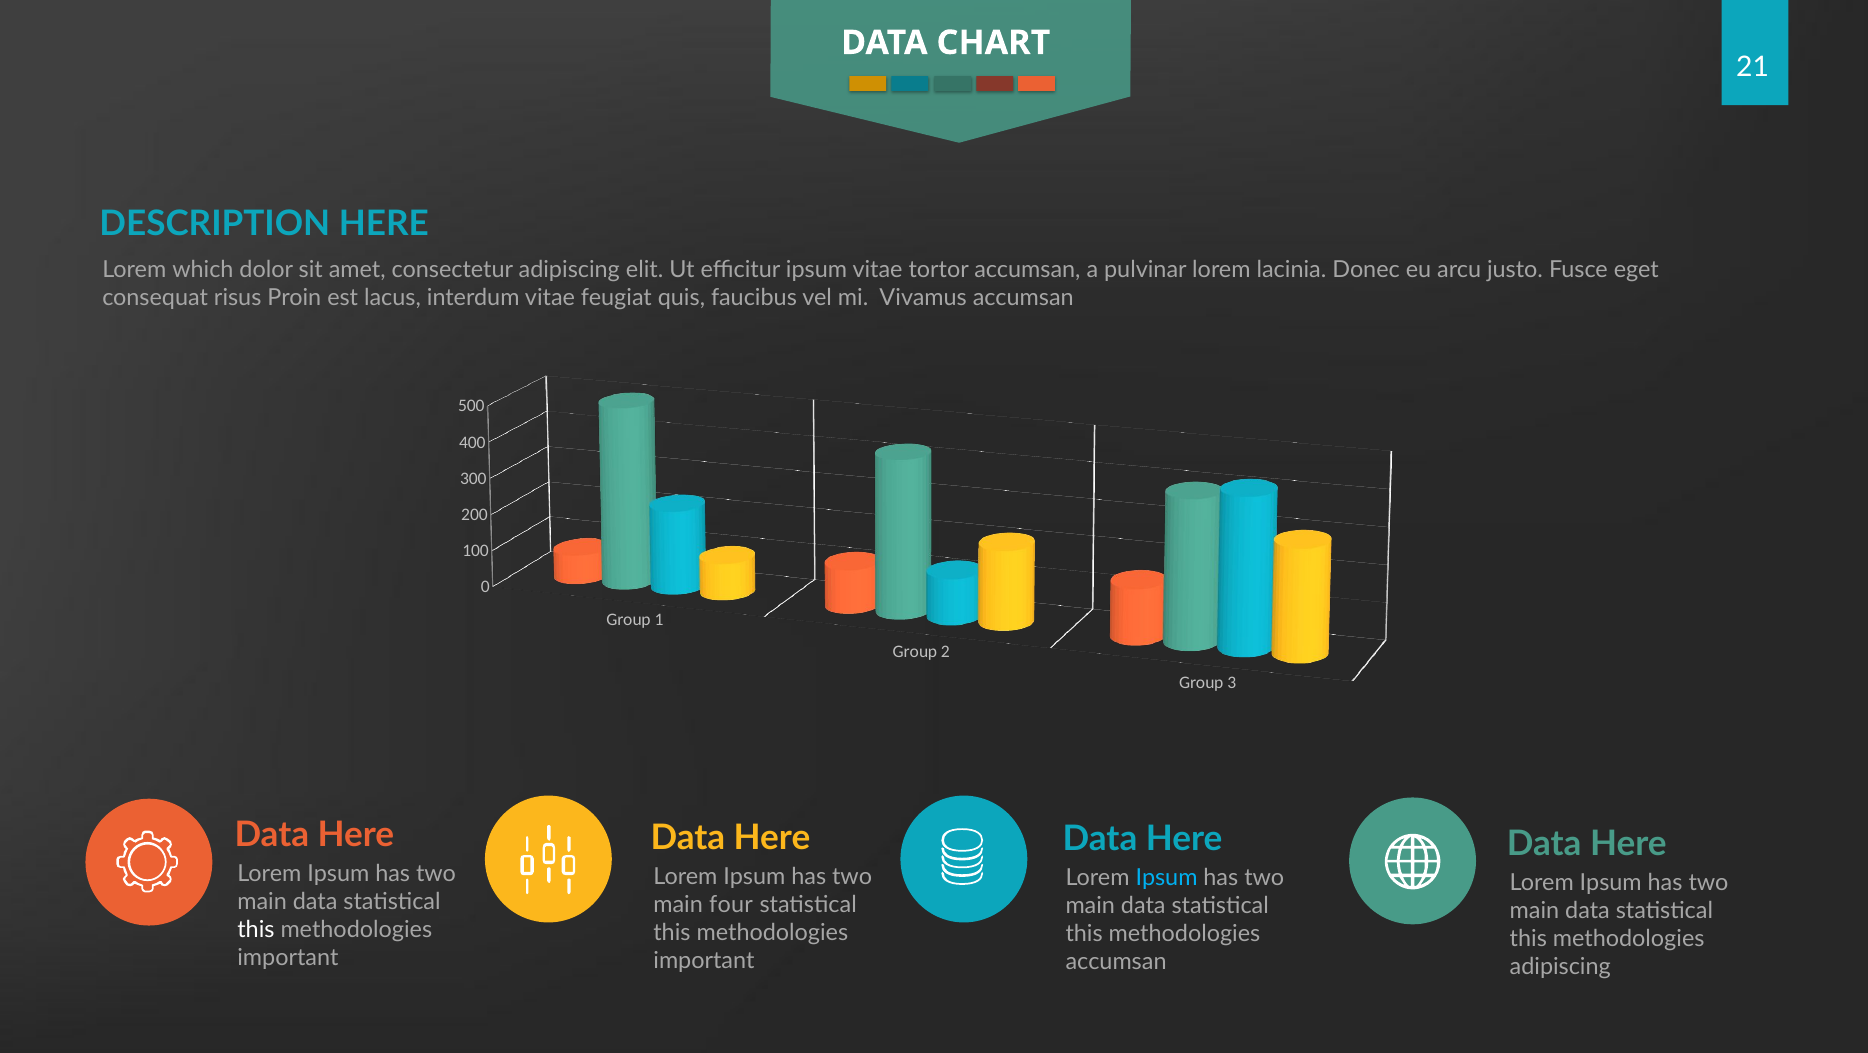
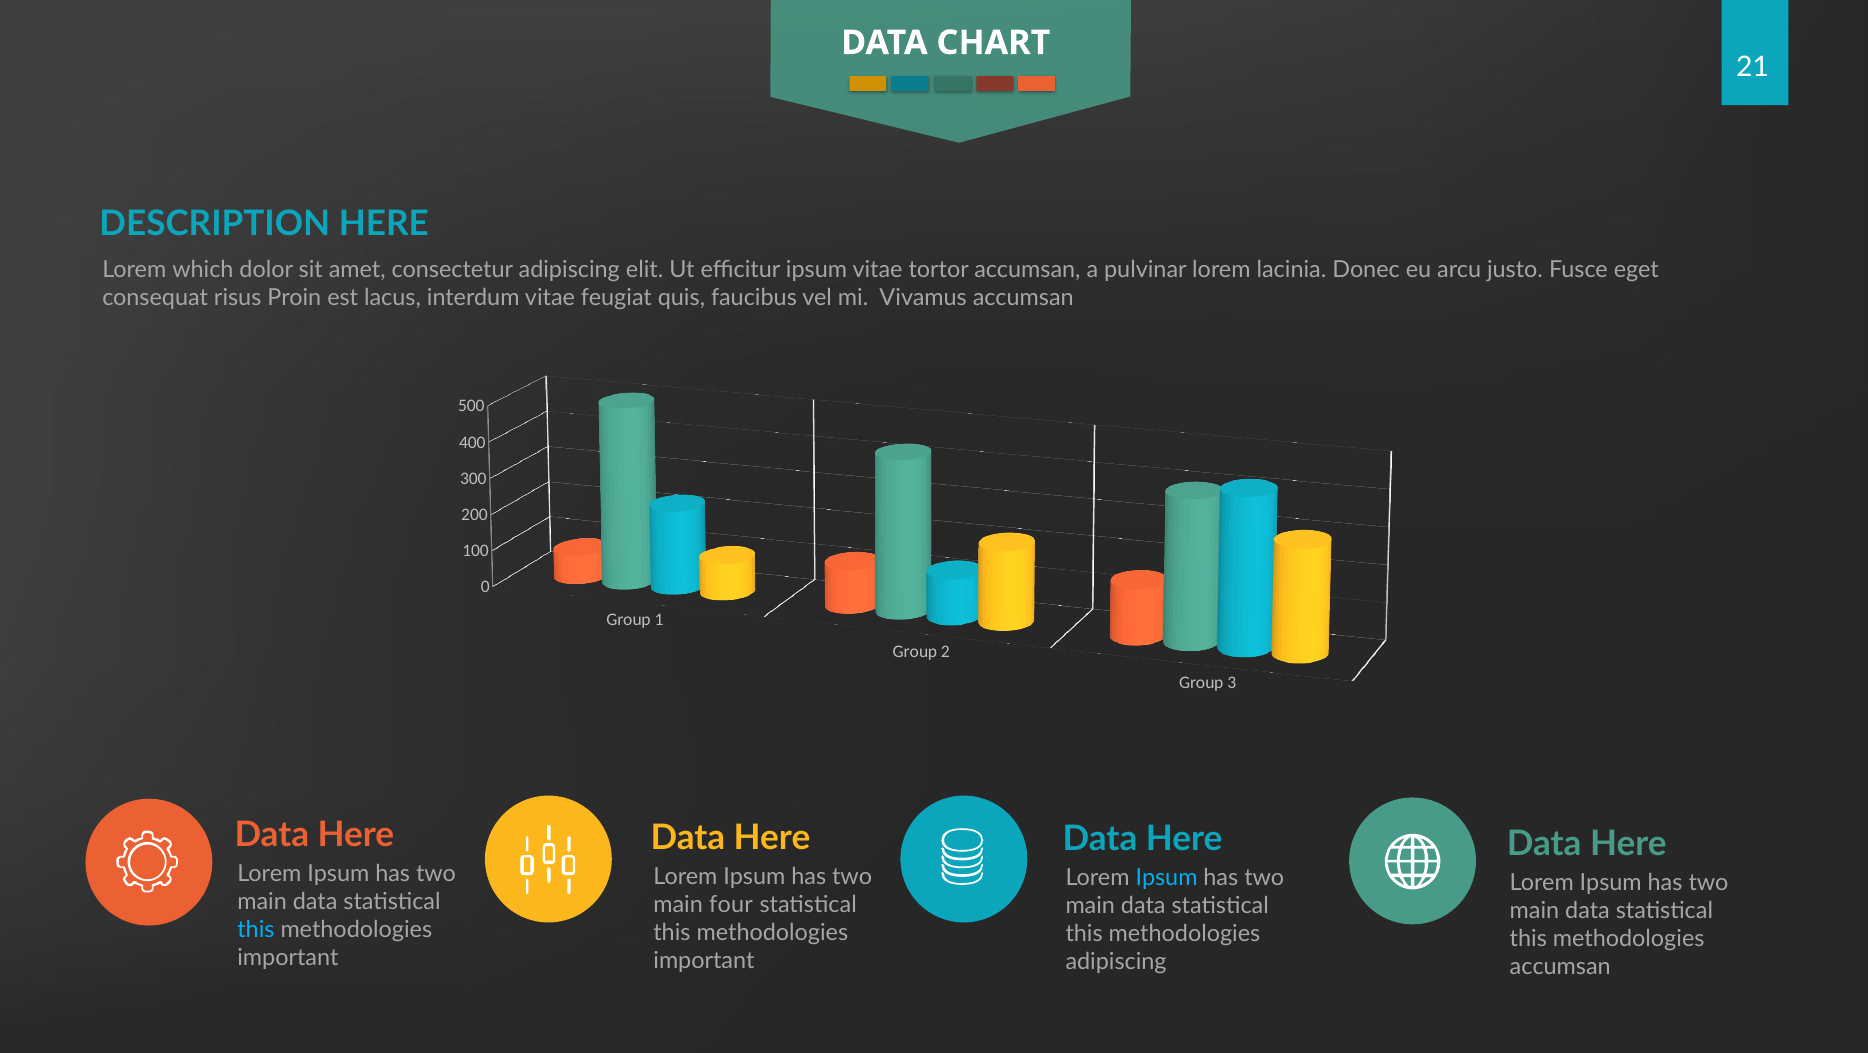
this at (256, 930) colour: white -> light blue
accumsan at (1116, 962): accumsan -> adipiscing
adipiscing at (1560, 967): adipiscing -> accumsan
